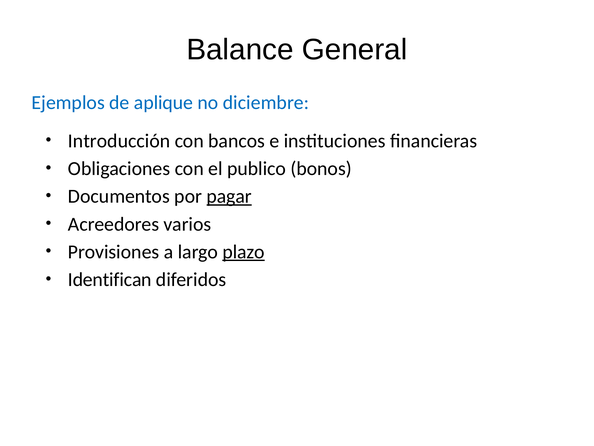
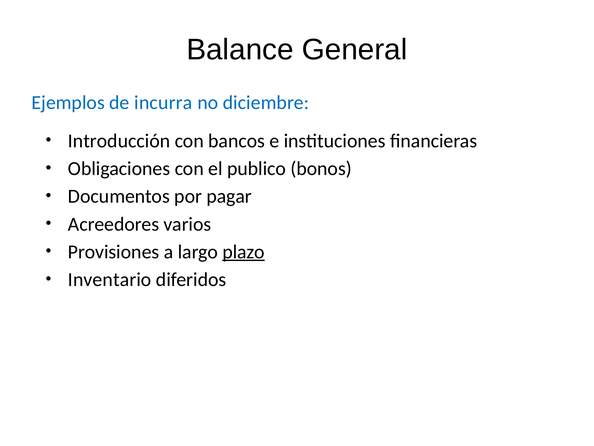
aplique: aplique -> incurra
pagar underline: present -> none
Identifican: Identifican -> Inventario
